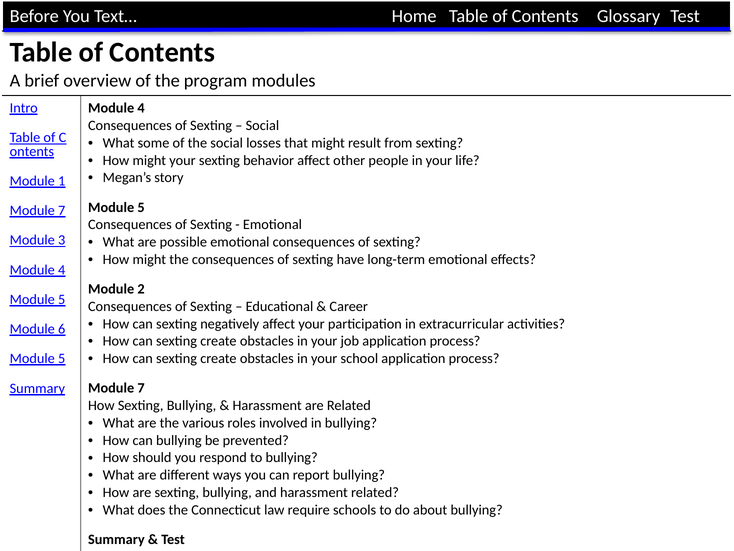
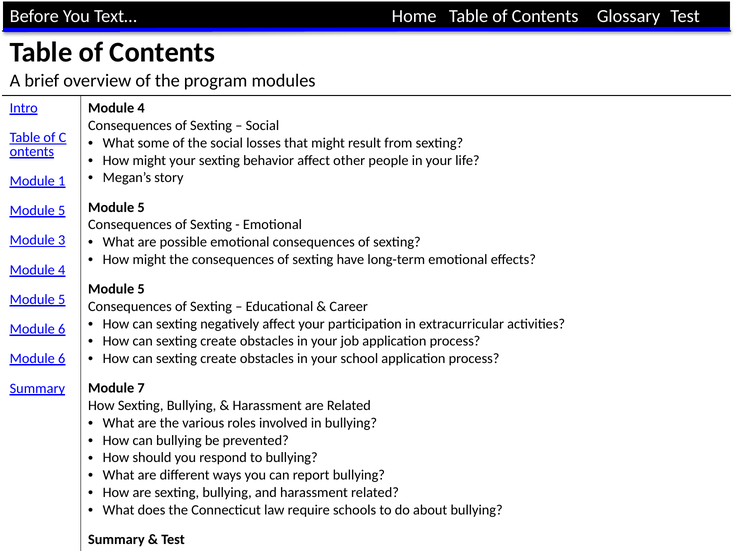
7 at (62, 210): 7 -> 5
2 at (141, 289): 2 -> 5
5 at (62, 358): 5 -> 6
